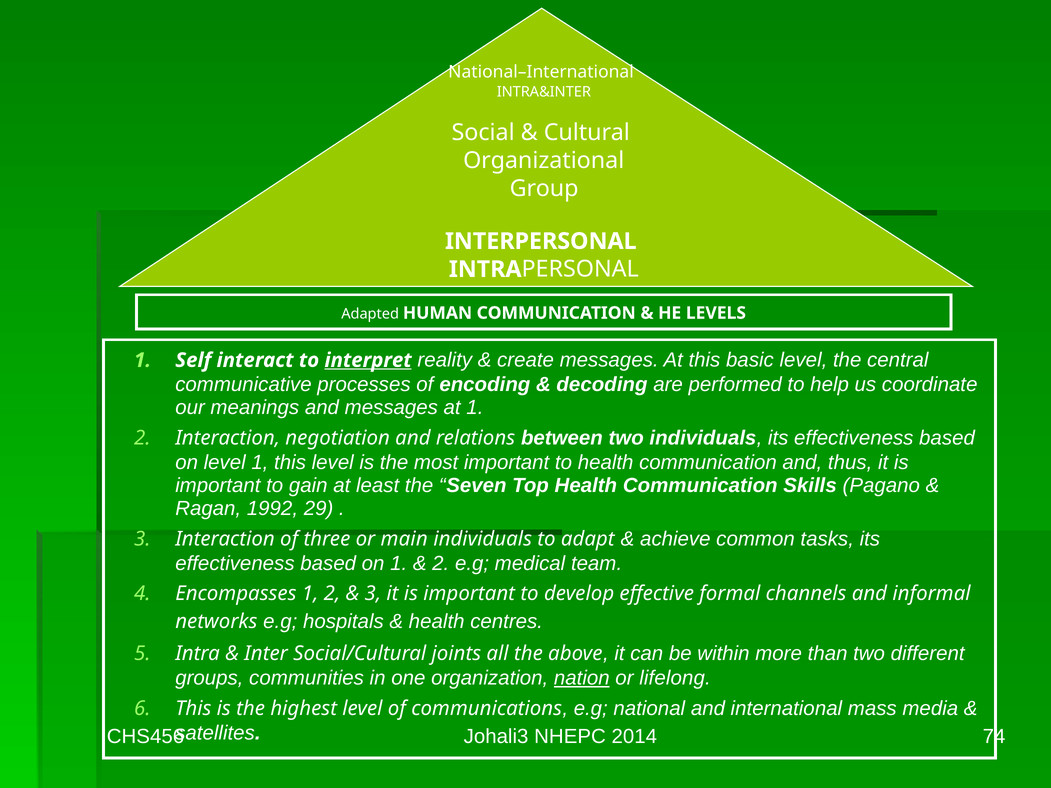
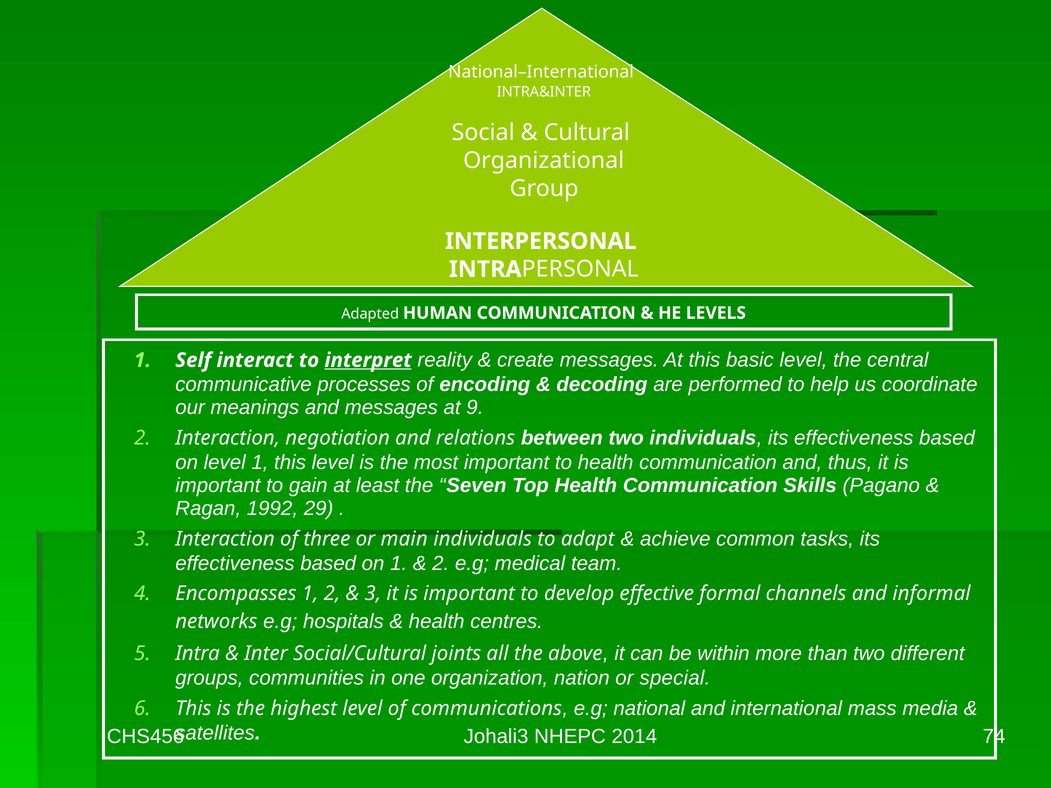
at 1: 1 -> 9
nation underline: present -> none
lifelong: lifelong -> special
